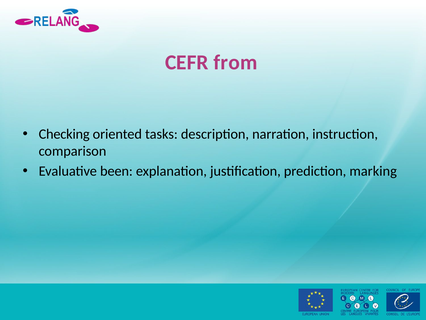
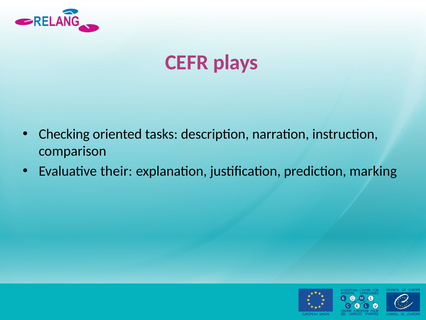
from: from -> plays
been: been -> their
